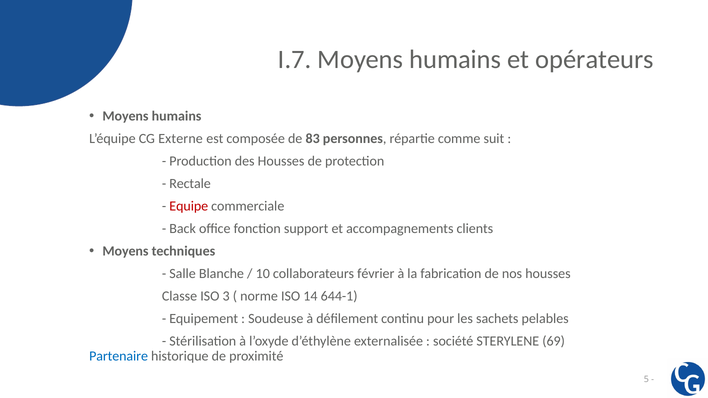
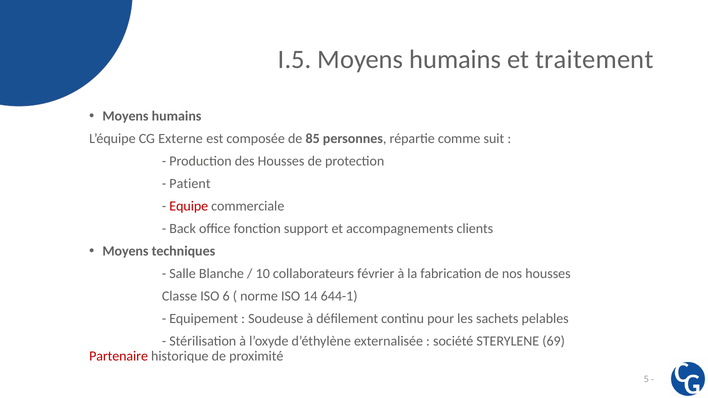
I.7: I.7 -> I.5
opérateurs: opérateurs -> traitement
83: 83 -> 85
Rectale: Rectale -> Patient
3: 3 -> 6
Partenaire colour: blue -> red
